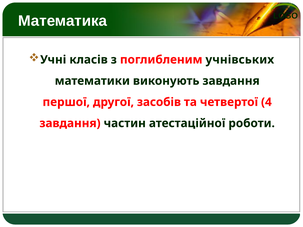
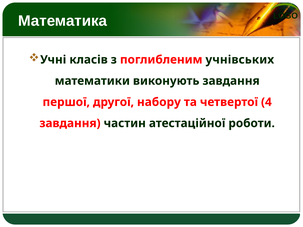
засобів: засобів -> набору
